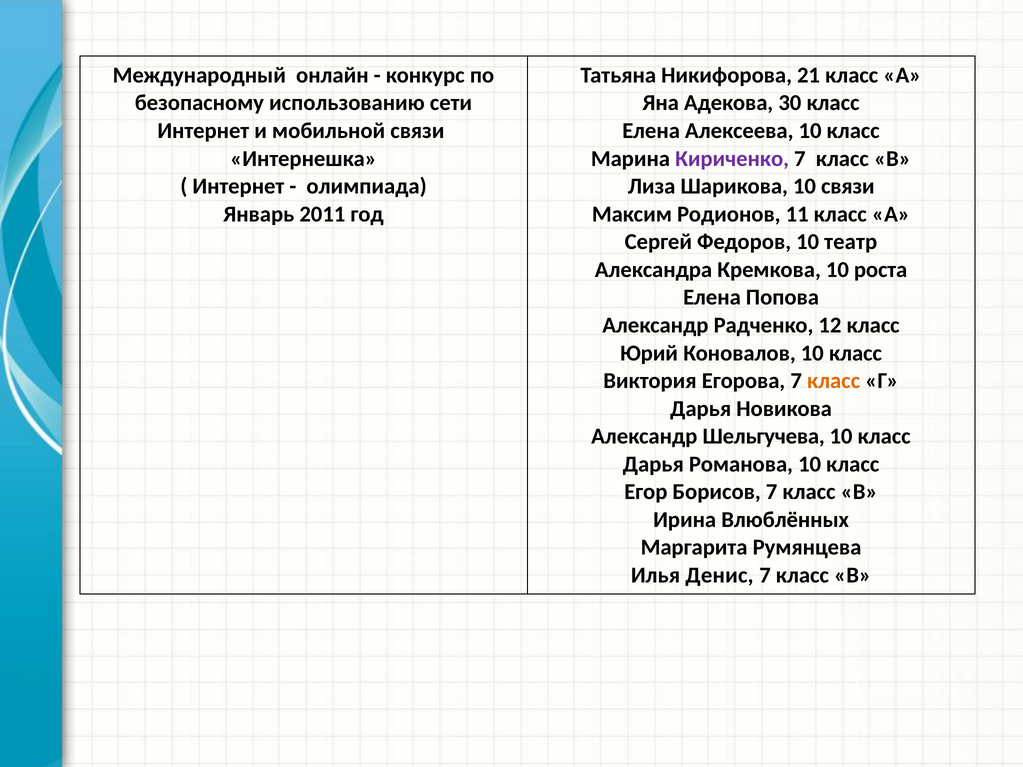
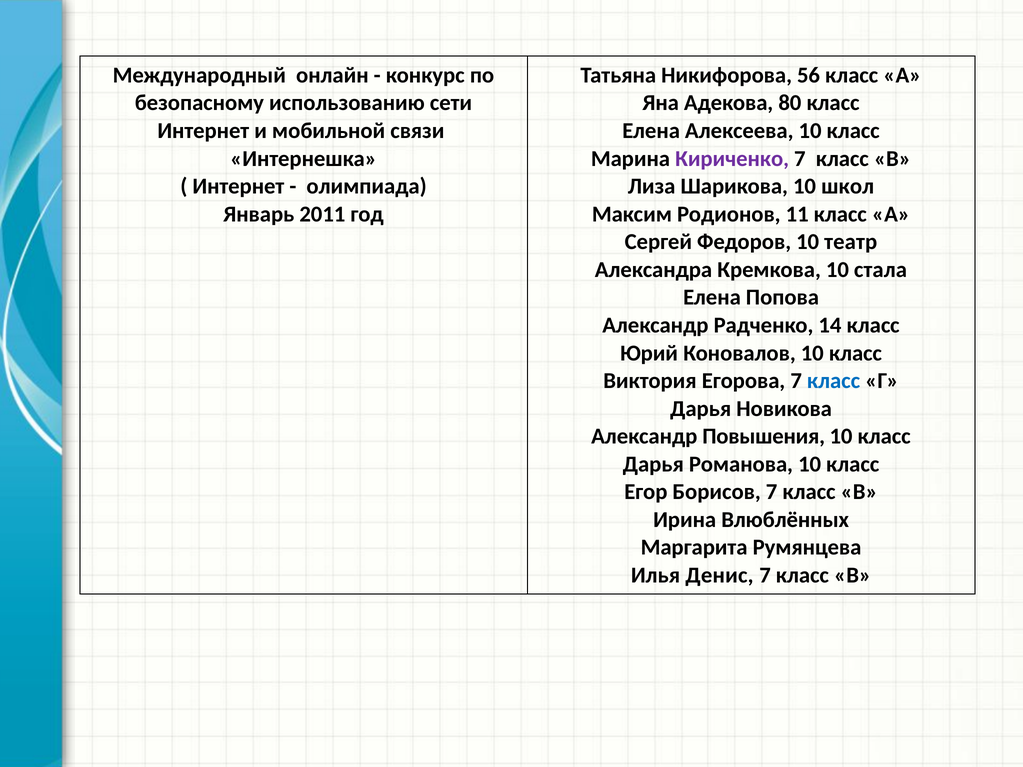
21: 21 -> 56
30: 30 -> 80
10 связи: связи -> школ
роста: роста -> стала
12: 12 -> 14
класс at (834, 381) colour: orange -> blue
Шельгучева: Шельгучева -> Повышения
